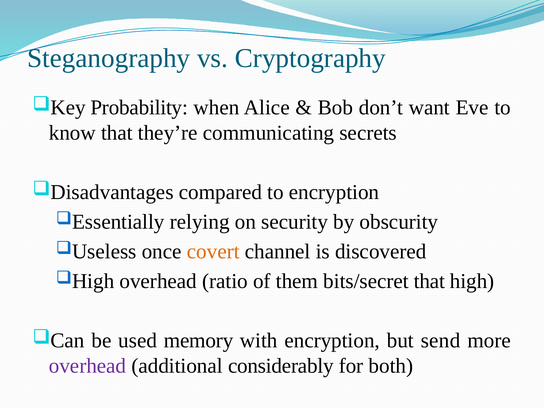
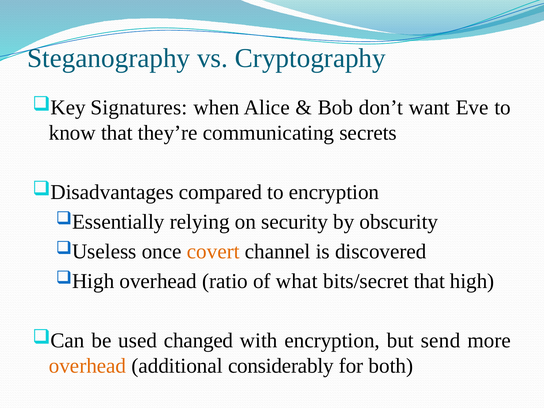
Probability: Probability -> Signatures
them: them -> what
memory: memory -> changed
overhead at (88, 366) colour: purple -> orange
